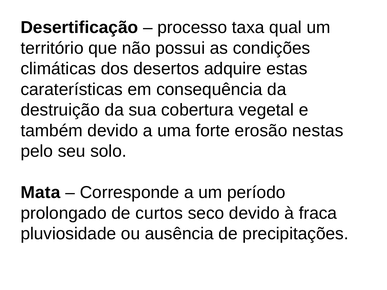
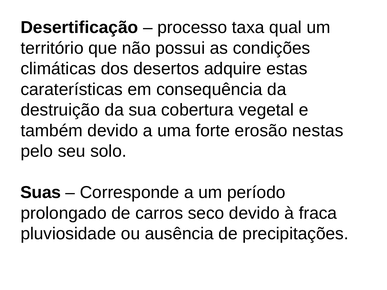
Mata: Mata -> Suas
curtos: curtos -> carros
